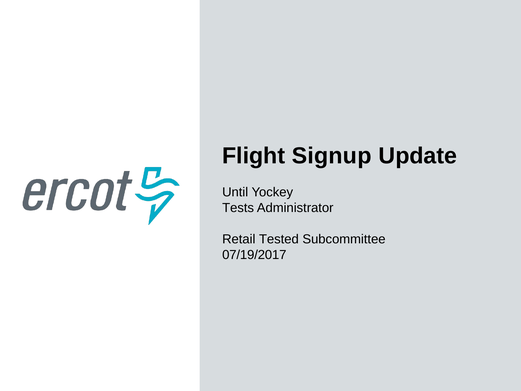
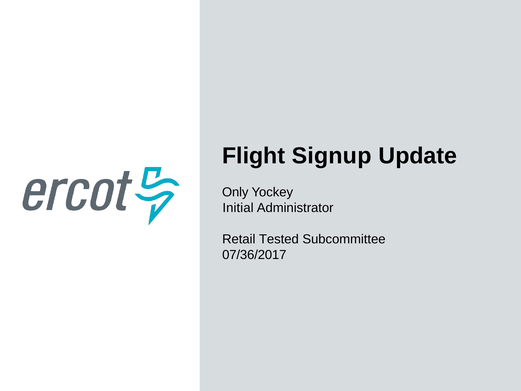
Until: Until -> Only
Tests: Tests -> Initial
07/19/2017: 07/19/2017 -> 07/36/2017
